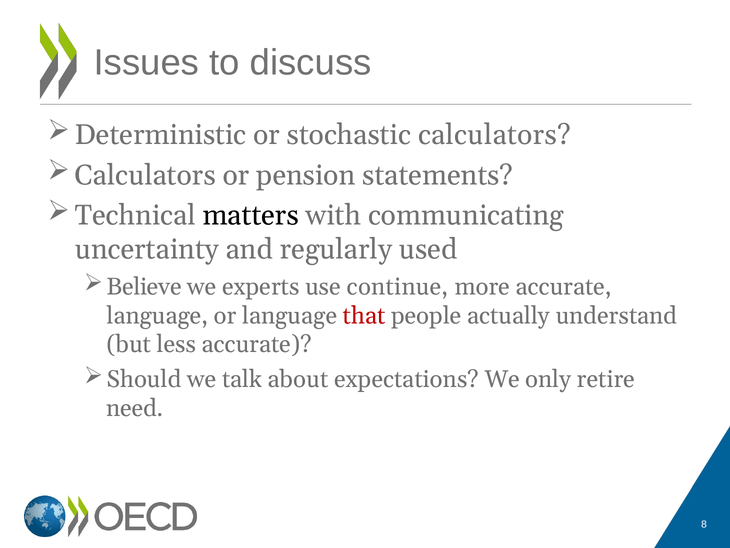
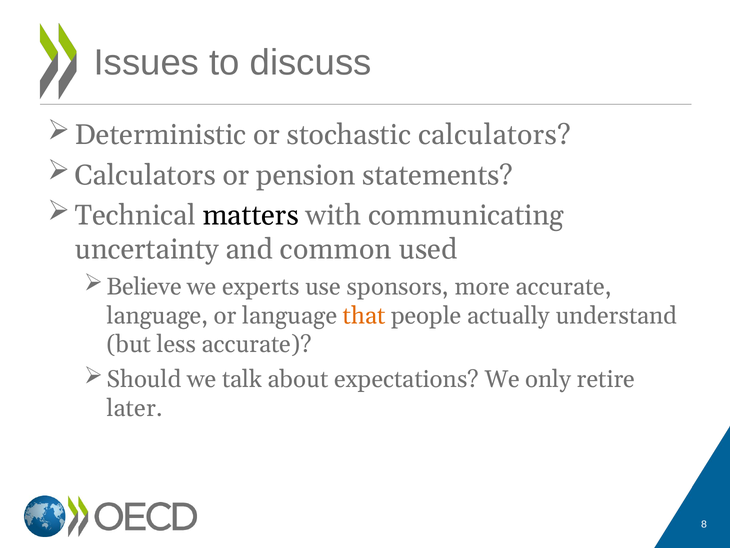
regularly: regularly -> common
continue: continue -> sponsors
that colour: red -> orange
need: need -> later
